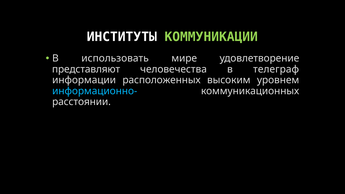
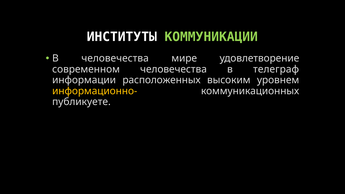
В использовать: использовать -> человечества
представляют: представляют -> современном
информационно- colour: light blue -> yellow
расстоянии: расстоянии -> публикуете
